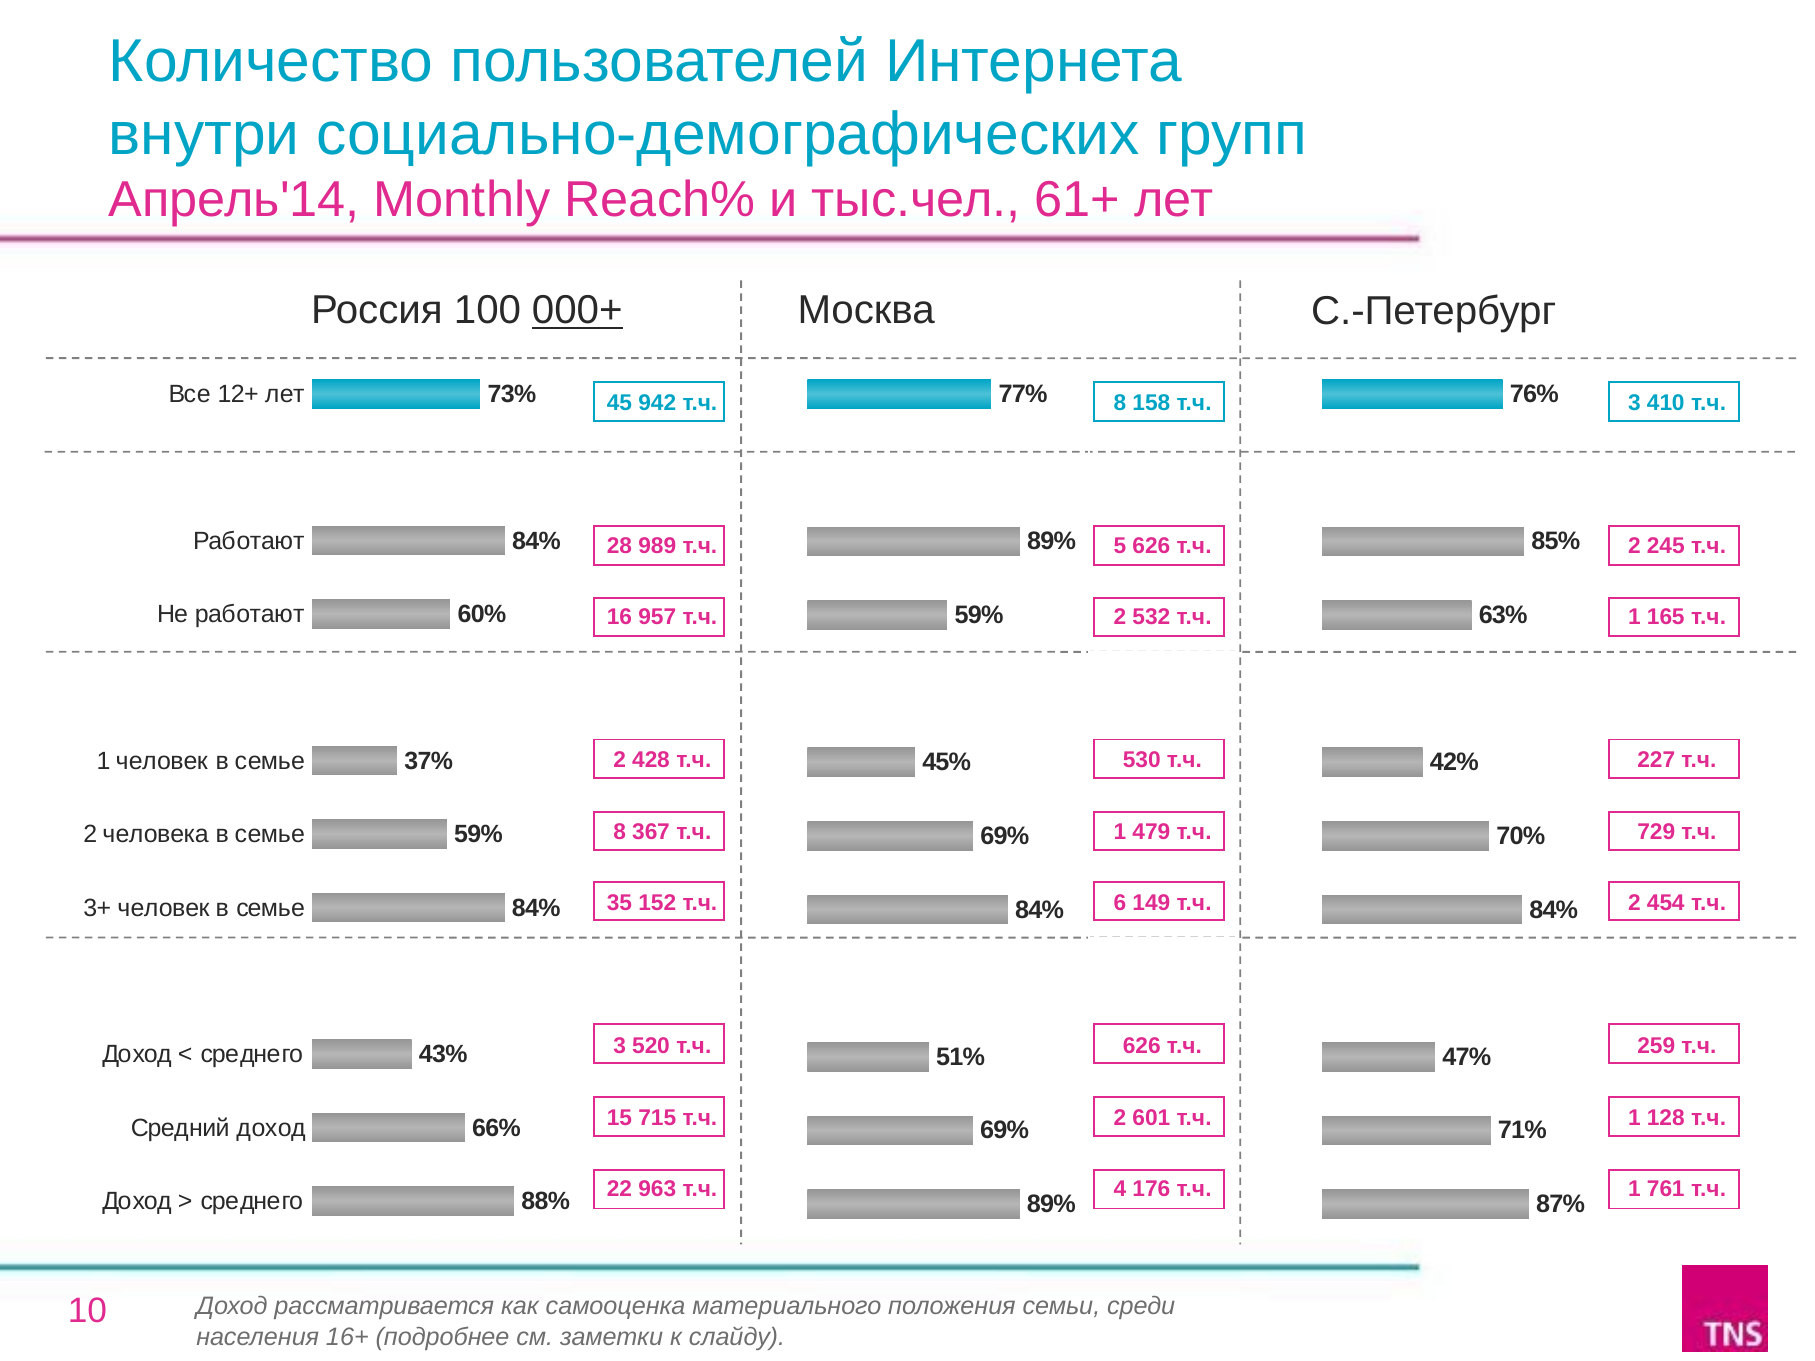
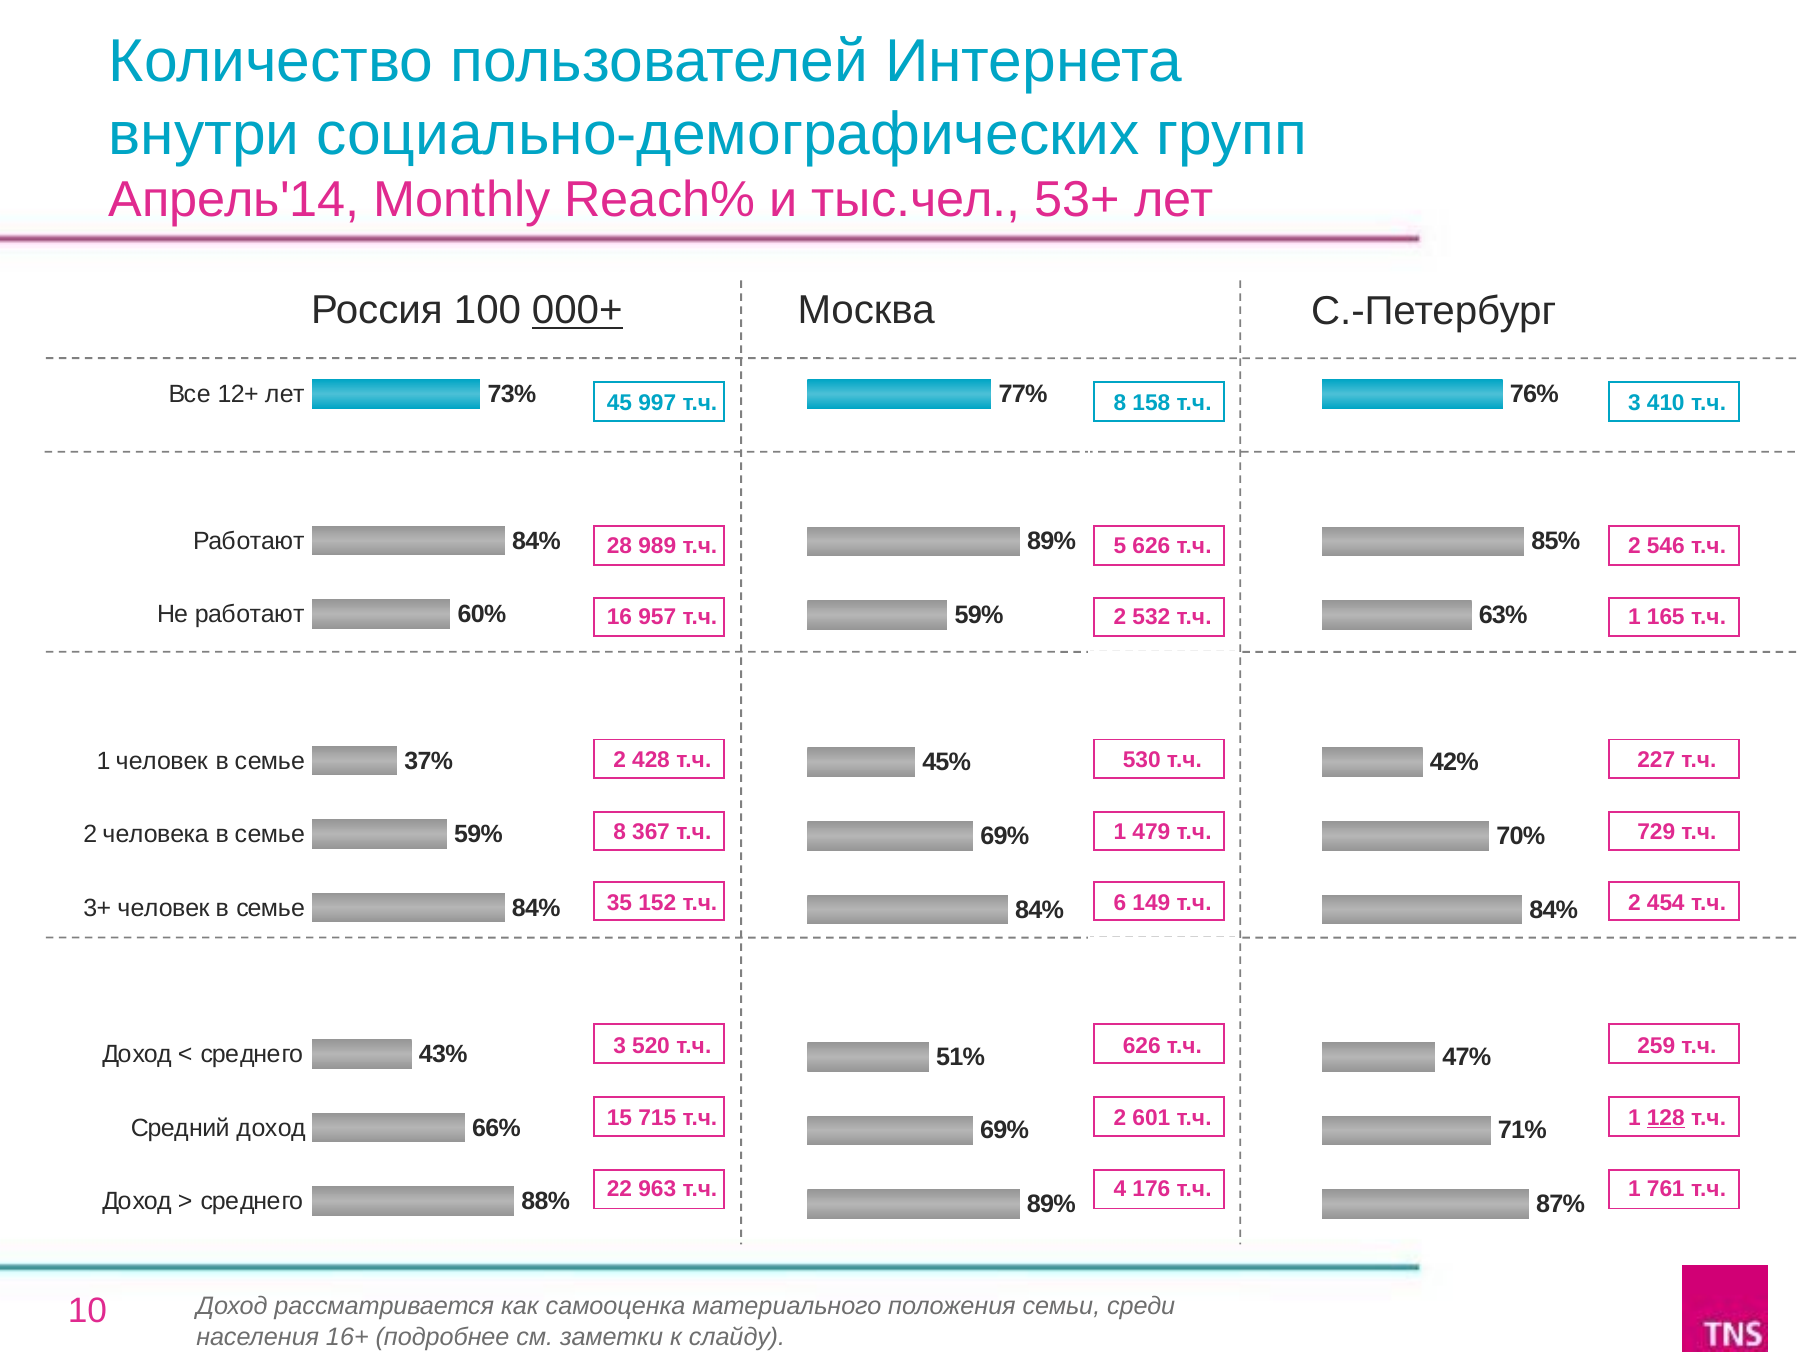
61+: 61+ -> 53+
942: 942 -> 997
245: 245 -> 546
128 underline: none -> present
